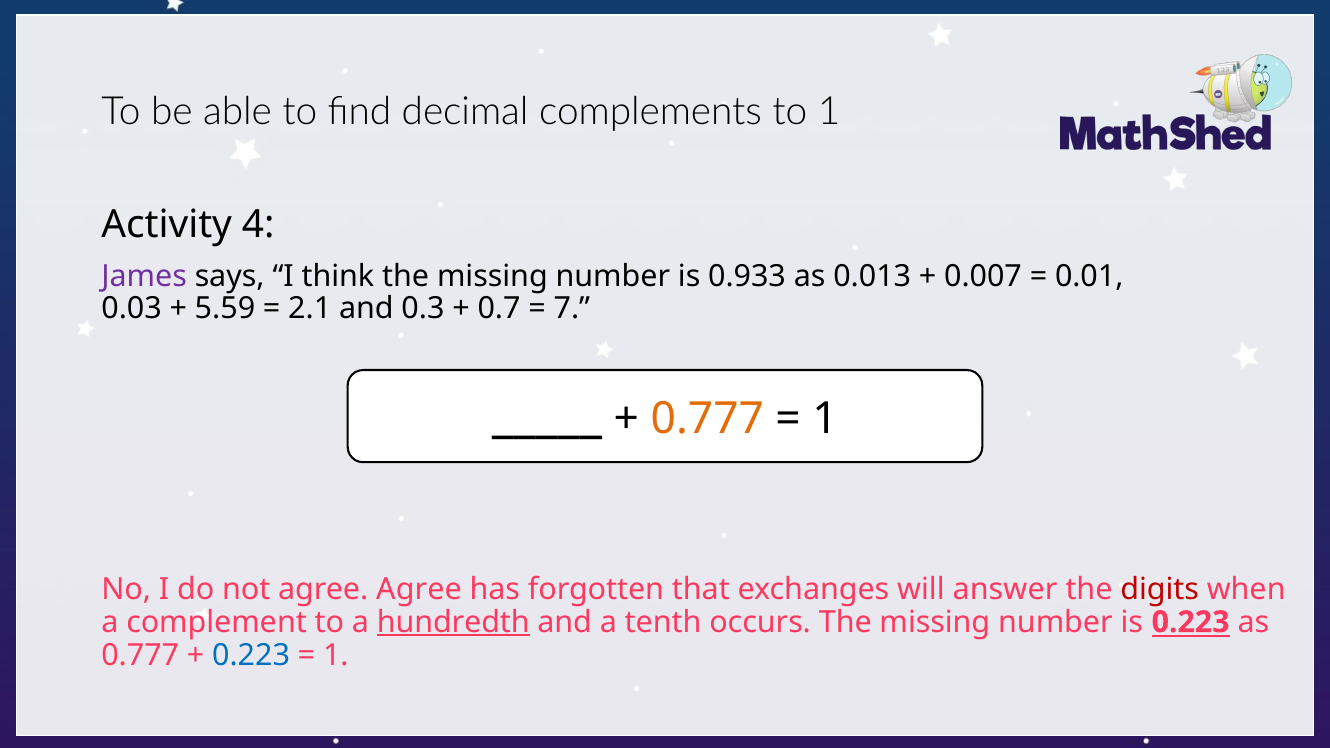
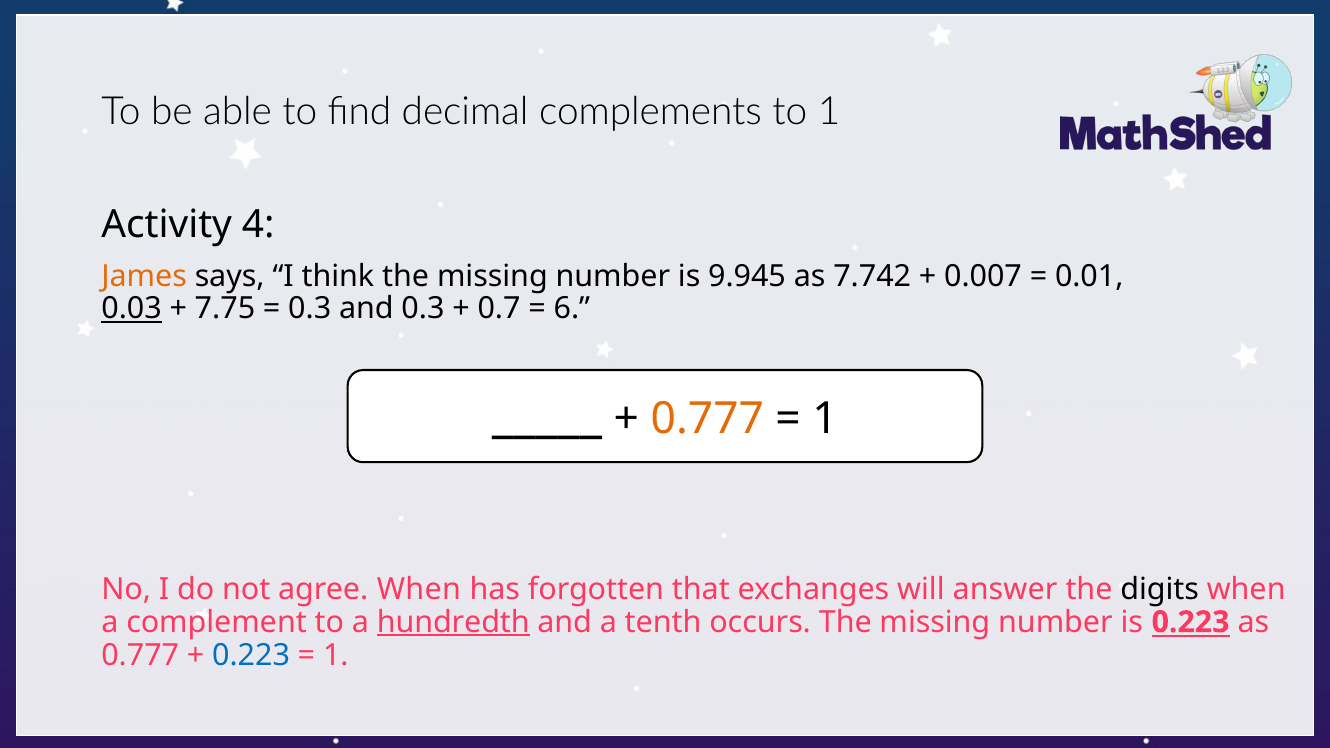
James colour: purple -> orange
0.933: 0.933 -> 9.945
0.013: 0.013 -> 7.742
0.03 underline: none -> present
5.59: 5.59 -> 7.75
2.1 at (310, 309): 2.1 -> 0.3
7: 7 -> 6
agree Agree: Agree -> When
digits colour: red -> black
